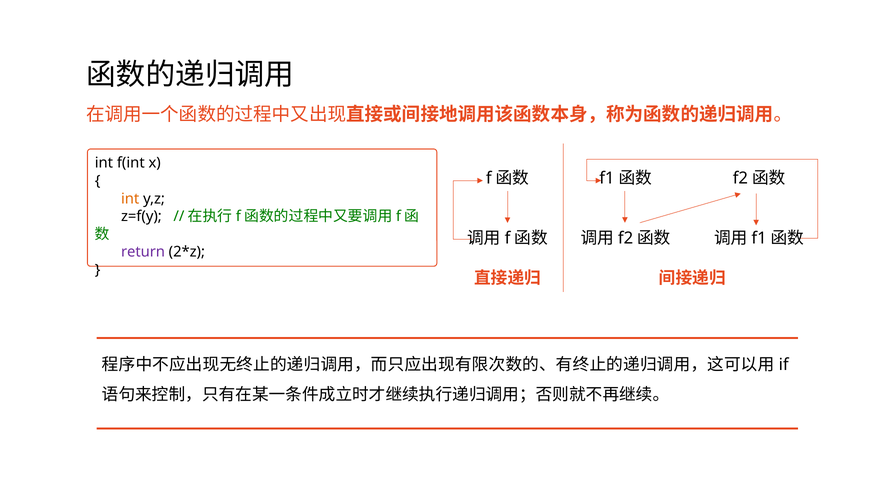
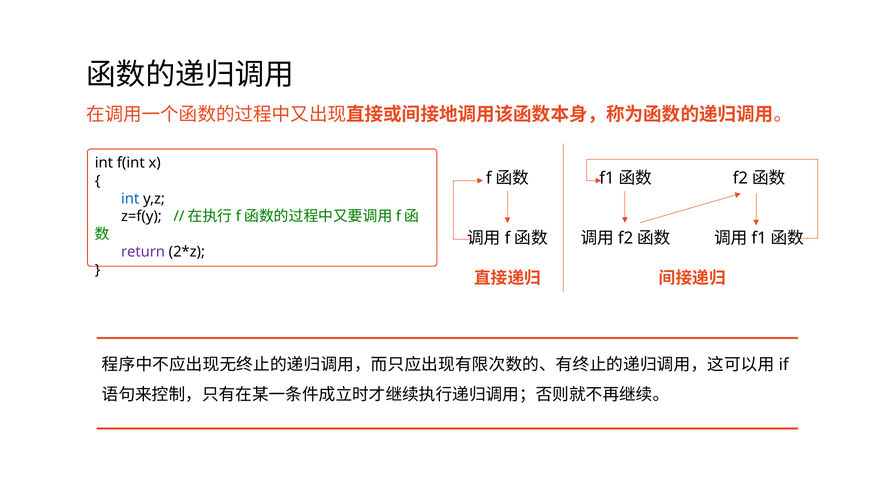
int at (130, 199) colour: orange -> blue
